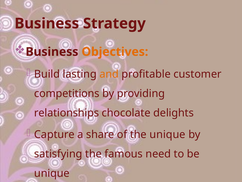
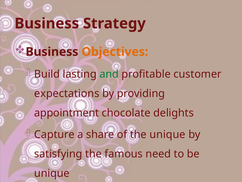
and colour: orange -> green
competitions: competitions -> expectations
relationships: relationships -> appointment
